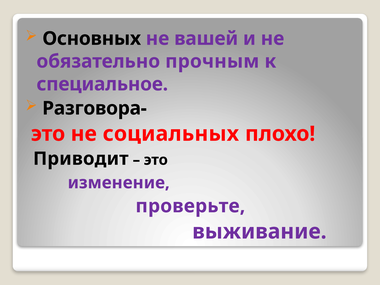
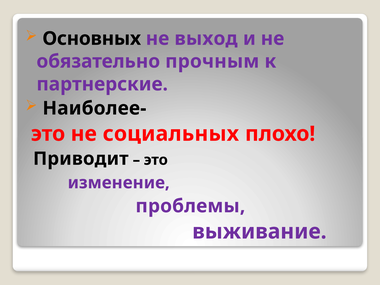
вашей: вашей -> выход
специальное: специальное -> партнерские
Разговора-: Разговора- -> Наиболее-
проверьте: проверьте -> проблемы
